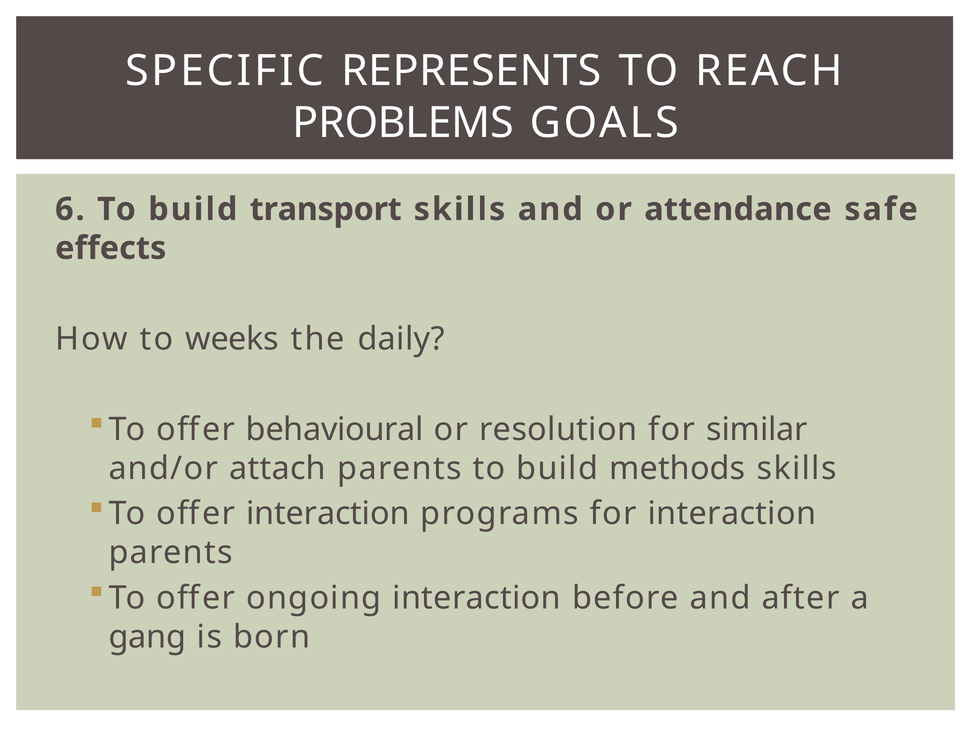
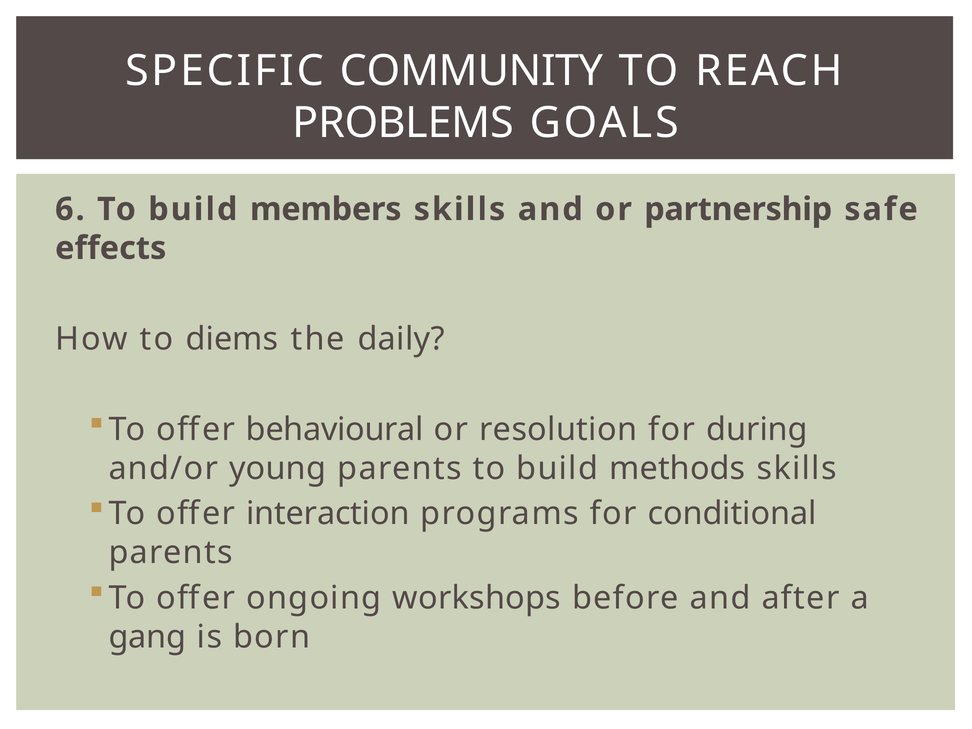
REPRESENTS: REPRESENTS -> COMMUNITY
transport: transport -> members
attendance: attendance -> partnership
weeks: weeks -> diems
similar: similar -> during
attach: attach -> young
for interaction: interaction -> conditional
ongoing interaction: interaction -> workshops
